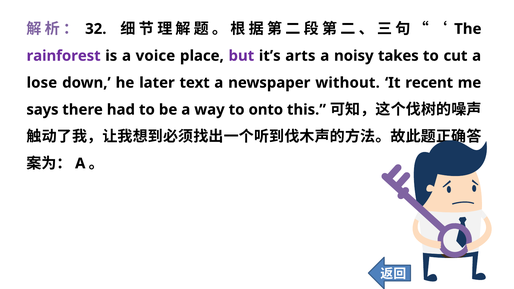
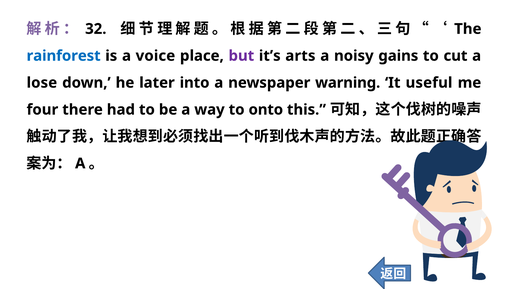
rainforest colour: purple -> blue
takes: takes -> gains
text: text -> into
without: without -> warning
recent: recent -> useful
says: says -> four
